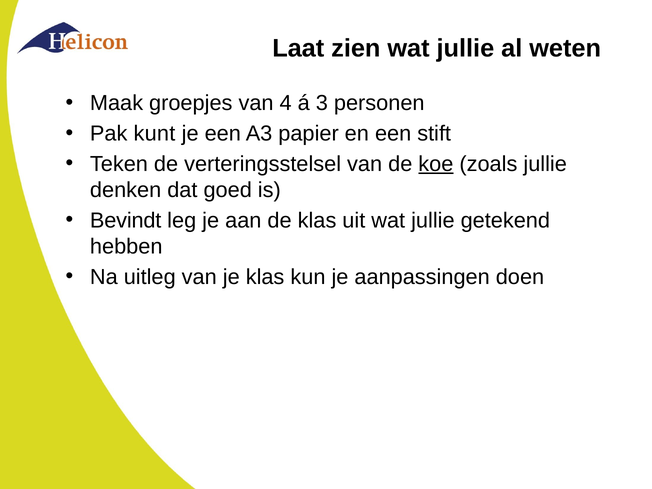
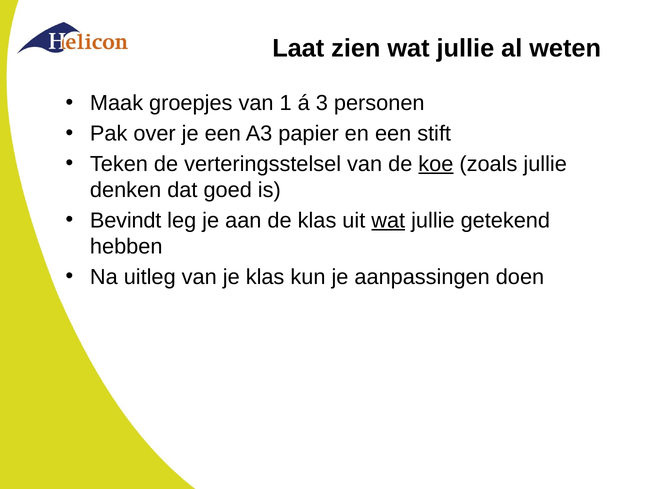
4: 4 -> 1
kunt: kunt -> over
wat at (388, 220) underline: none -> present
